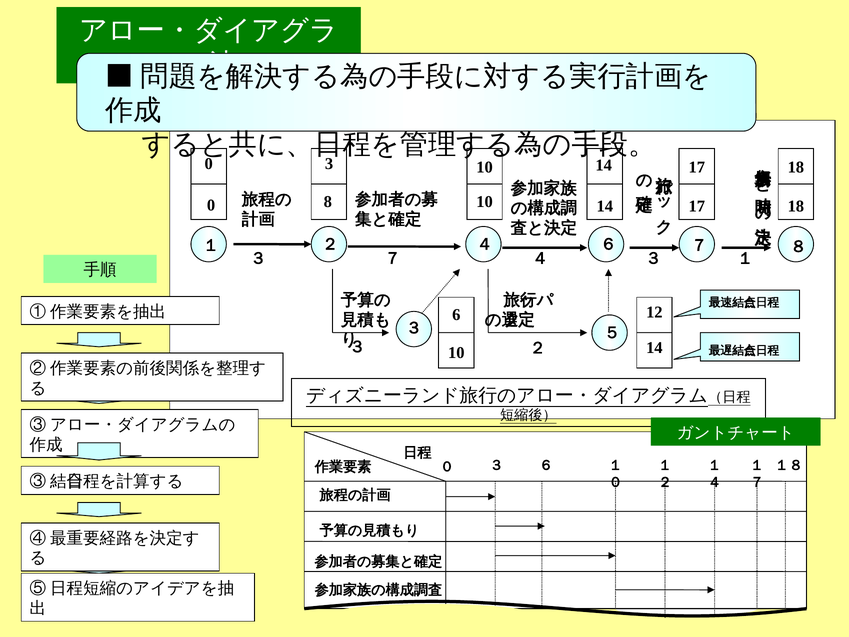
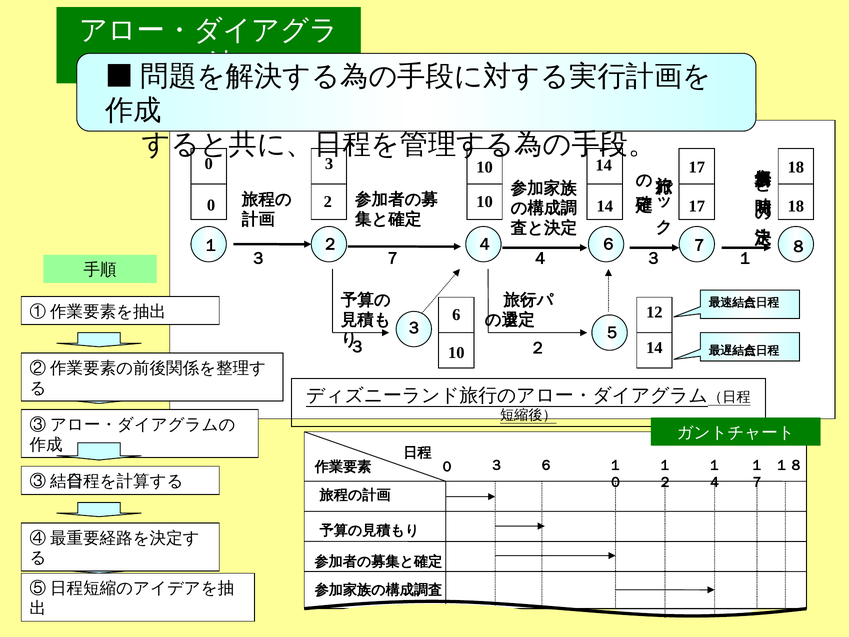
8: 8 -> 2
